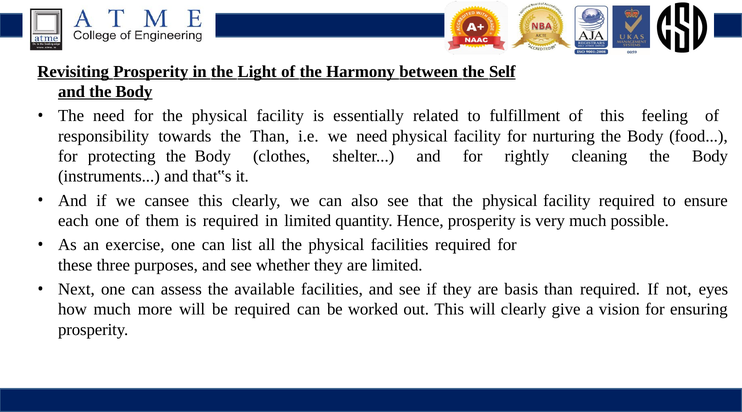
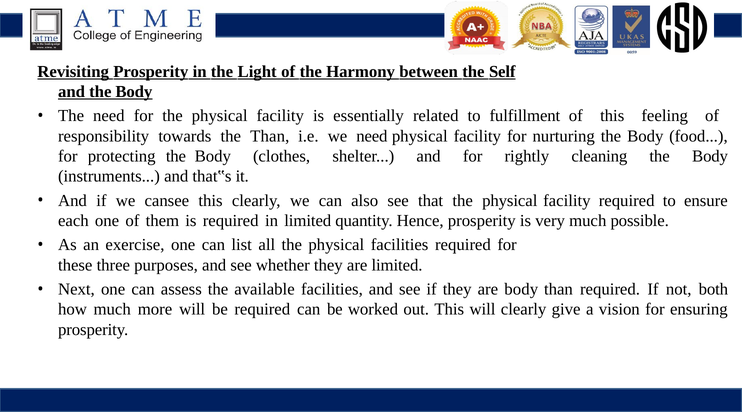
are basis: basis -> body
eyes: eyes -> both
